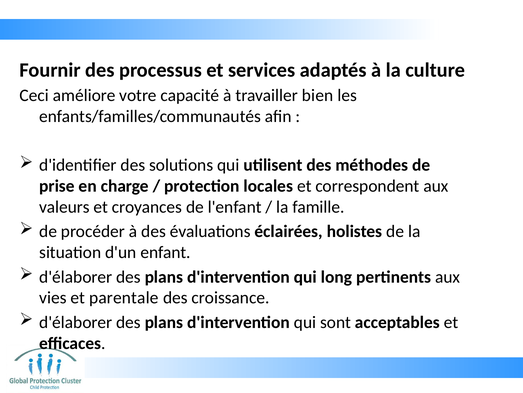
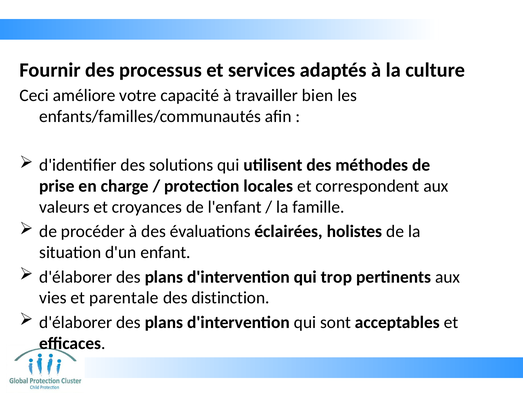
long: long -> trop
croissance: croissance -> distinction
